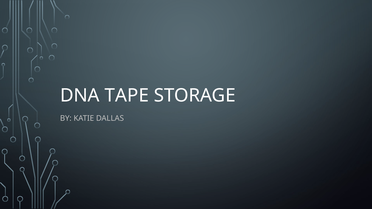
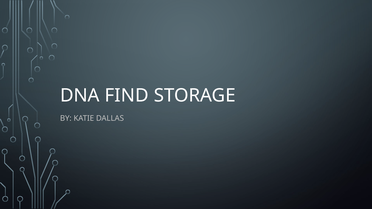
TAPE: TAPE -> FIND
